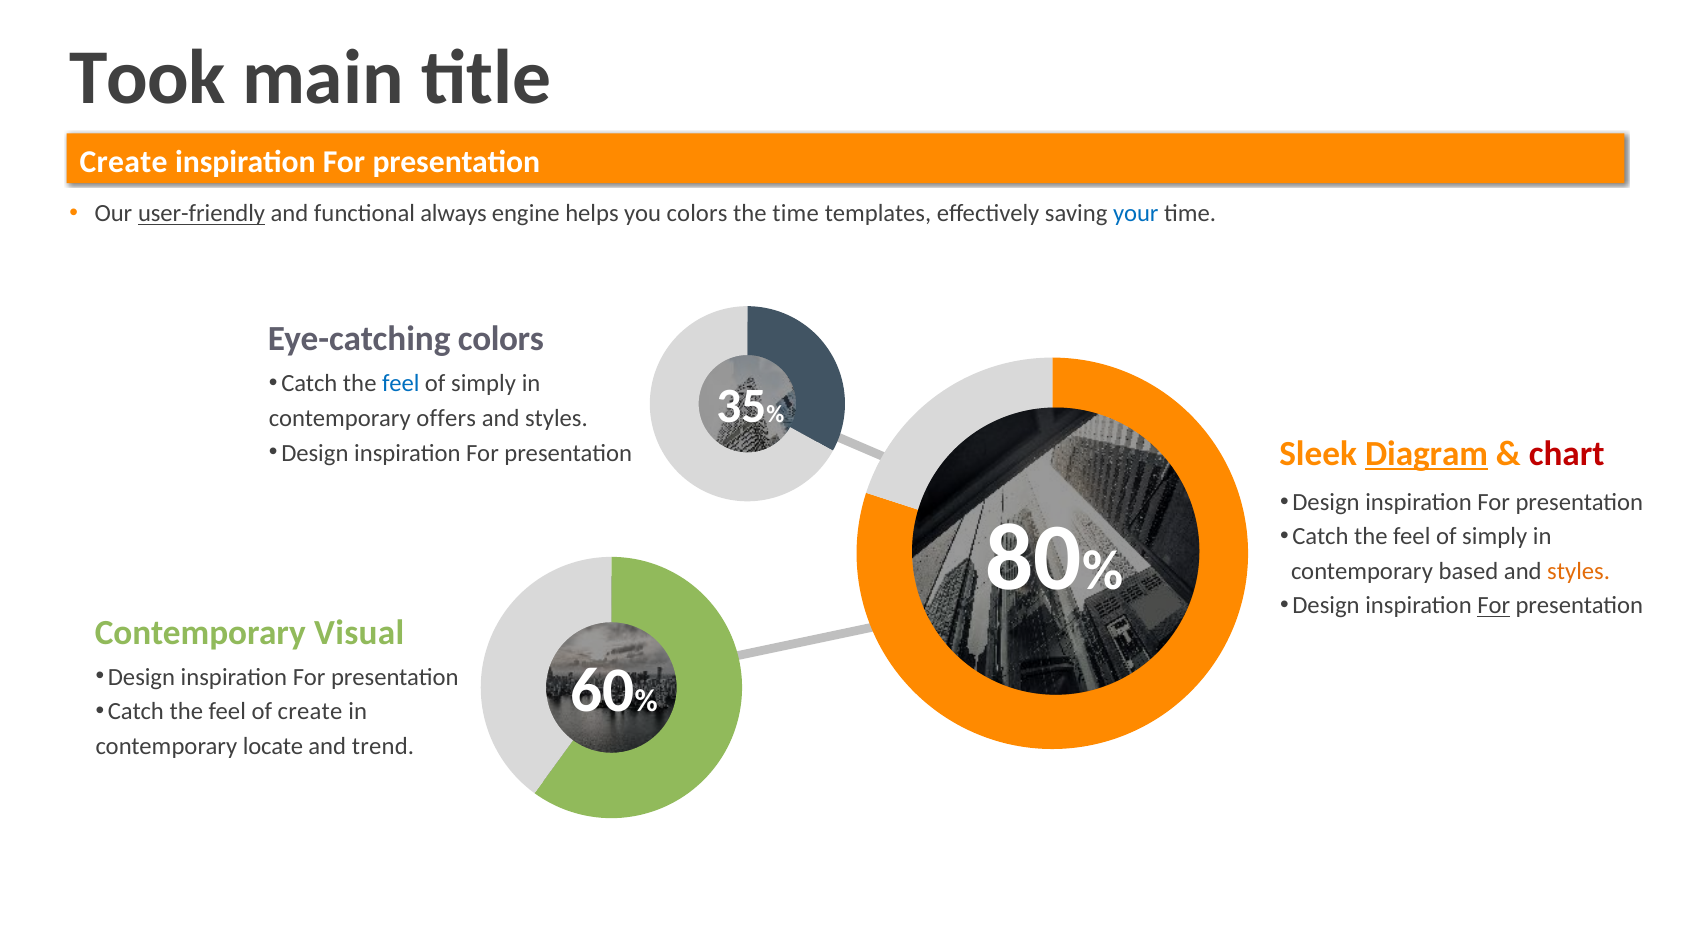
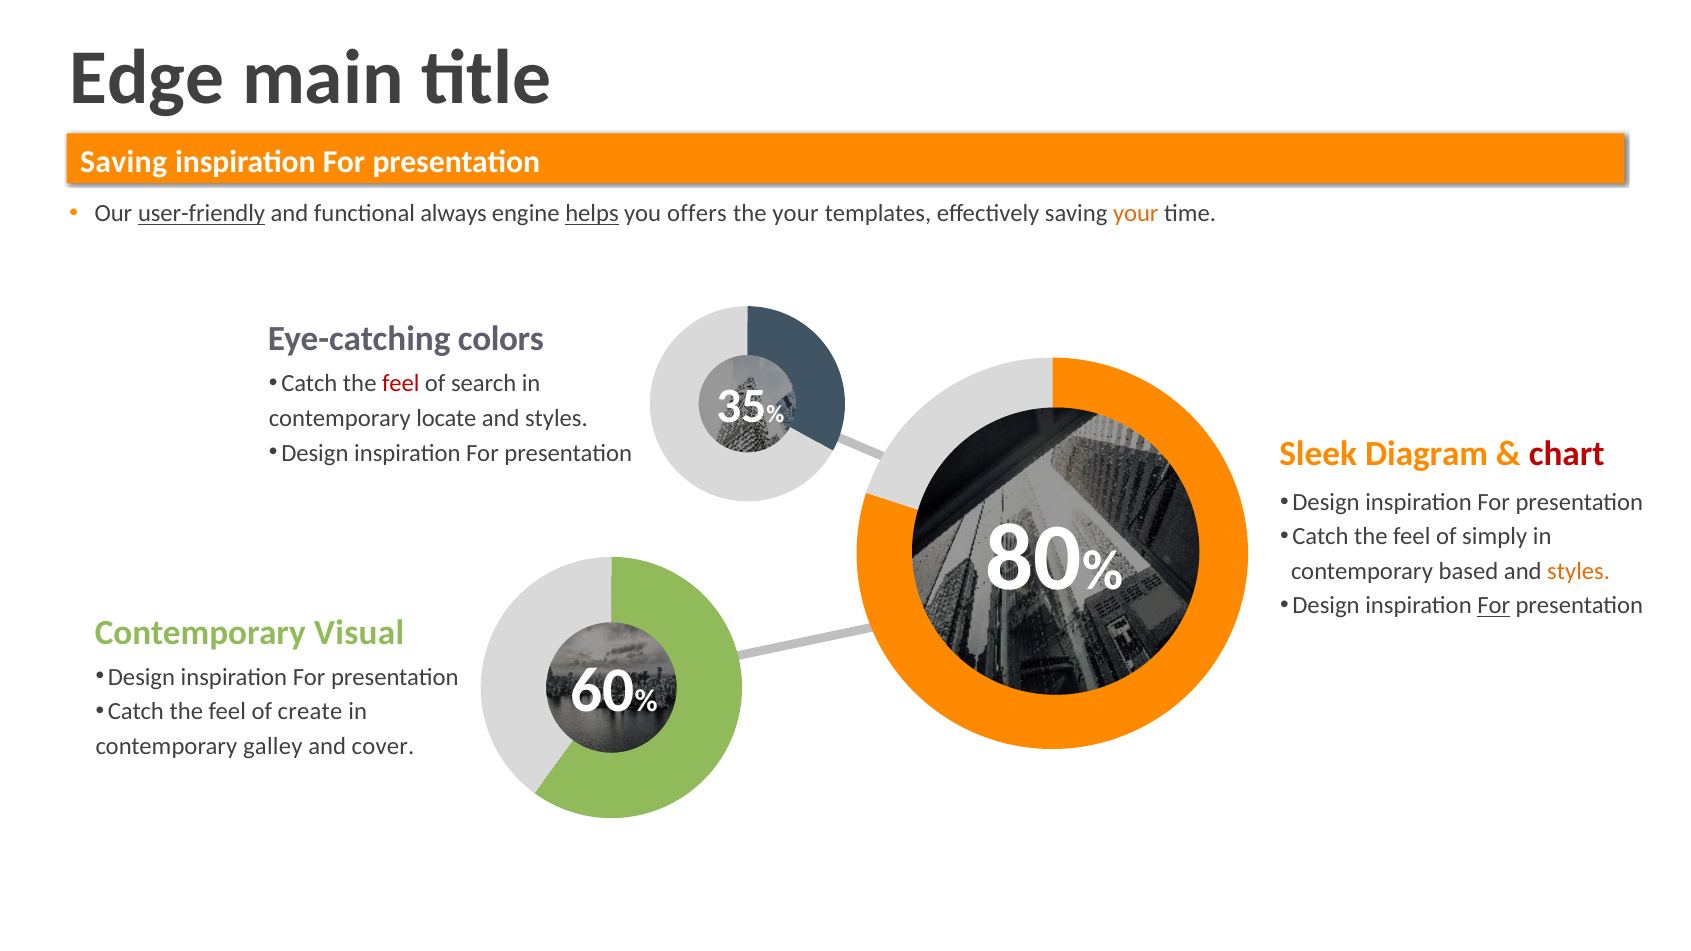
Took: Took -> Edge
Create at (124, 162): Create -> Saving
helps underline: none -> present
you colors: colors -> offers
the time: time -> your
your at (1136, 214) colour: blue -> orange
feel at (401, 384) colour: blue -> red
simply at (484, 384): simply -> search
offers: offers -> locate
Diagram underline: present -> none
locate: locate -> galley
trend: trend -> cover
